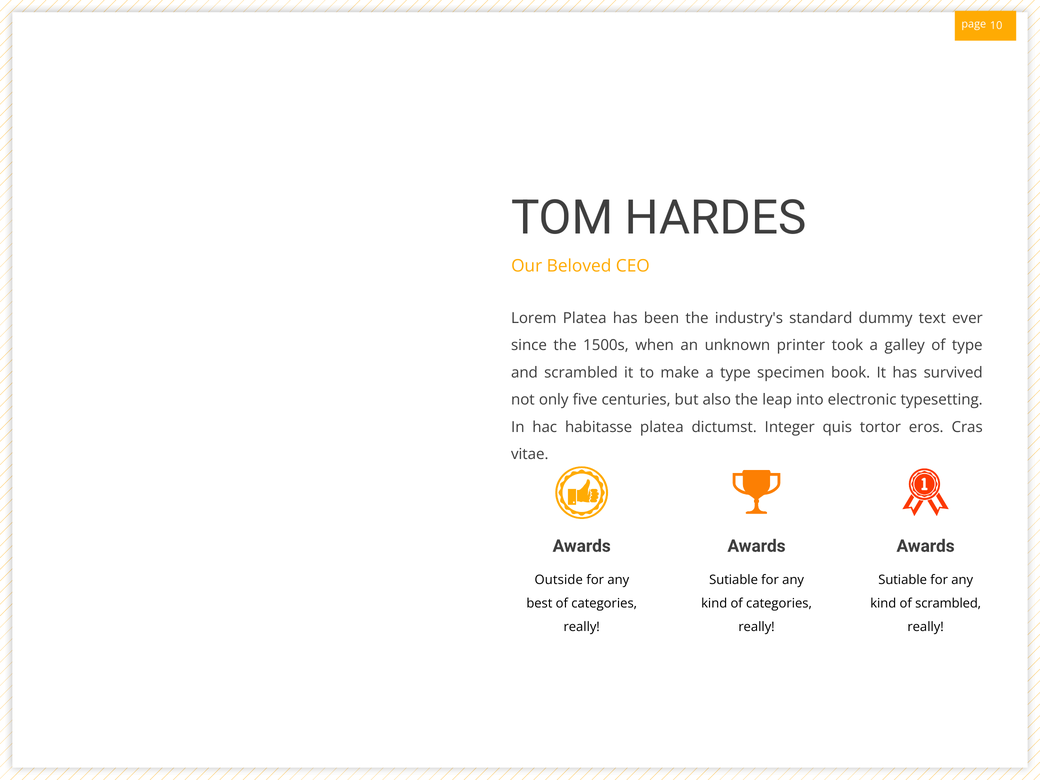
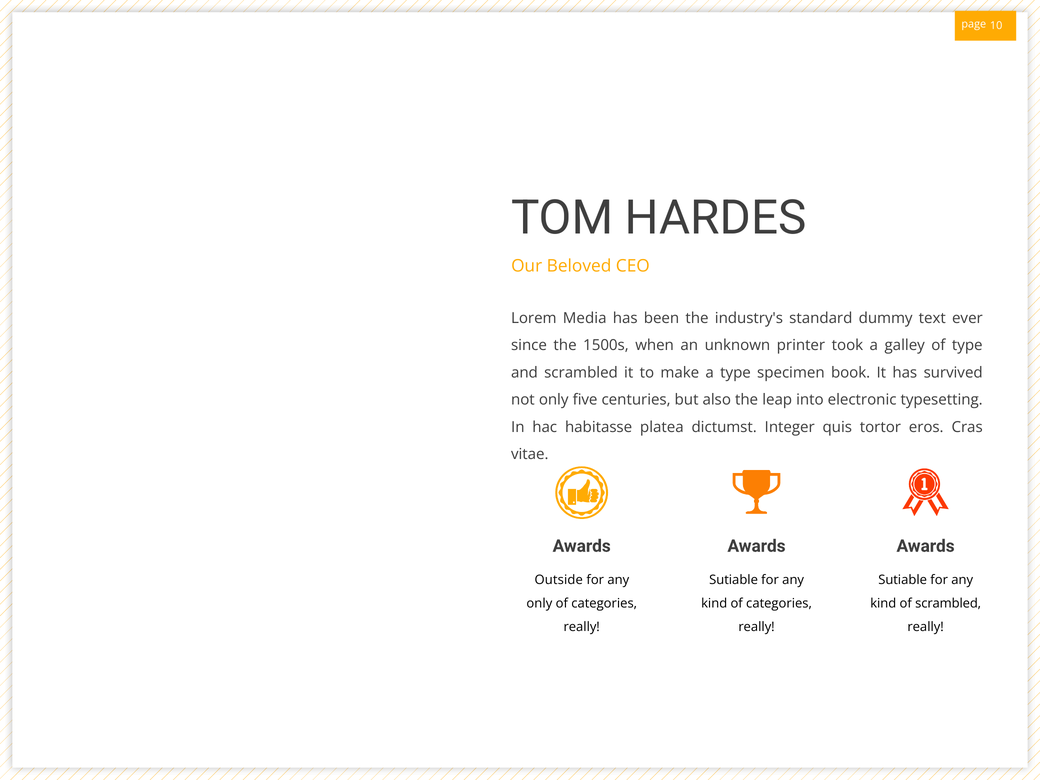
Lorem Platea: Platea -> Media
best at (539, 603): best -> only
